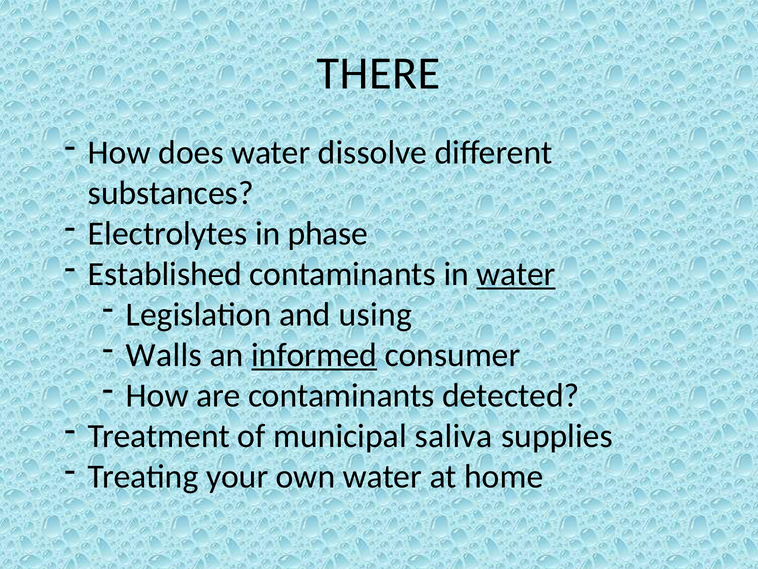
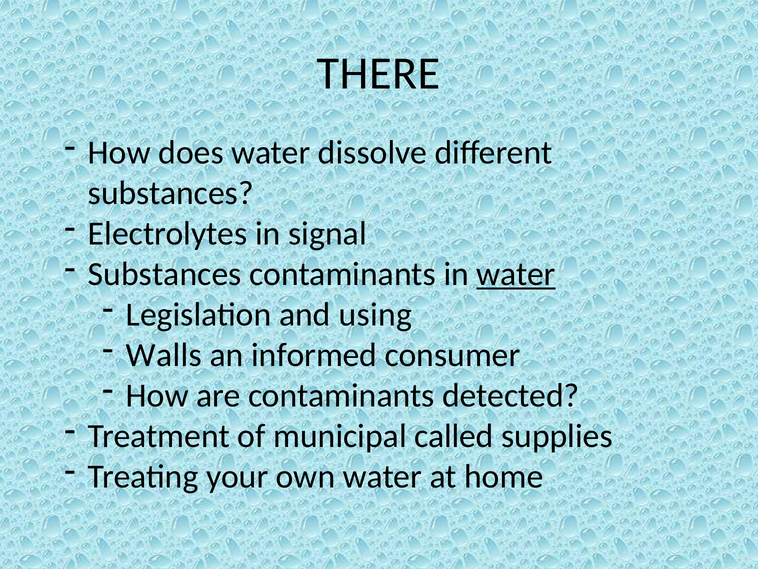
phase: phase -> signal
Established at (165, 274): Established -> Substances
informed underline: present -> none
saliva: saliva -> called
